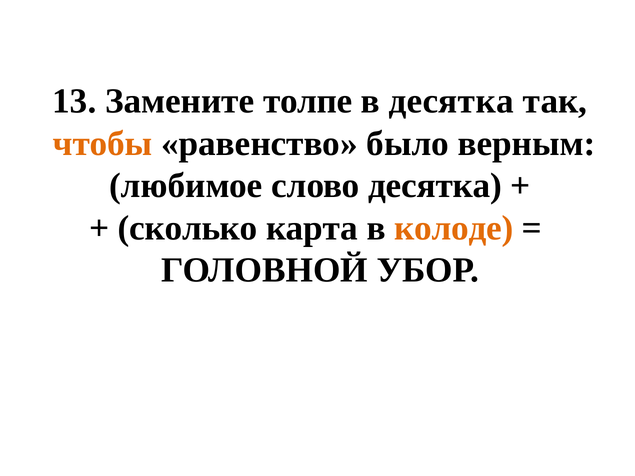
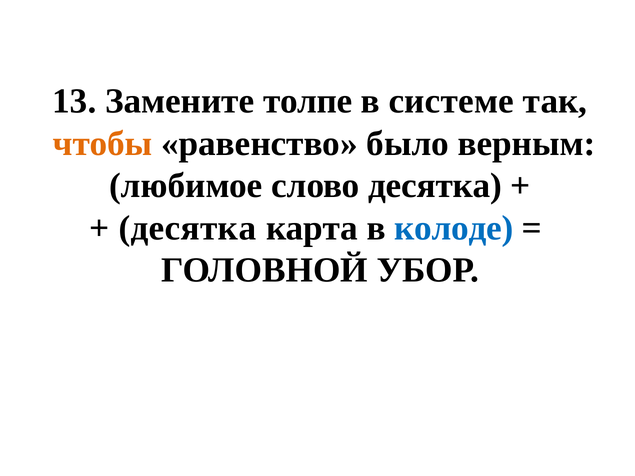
в десятка: десятка -> системе
сколько at (188, 228): сколько -> десятка
колоде colour: orange -> blue
